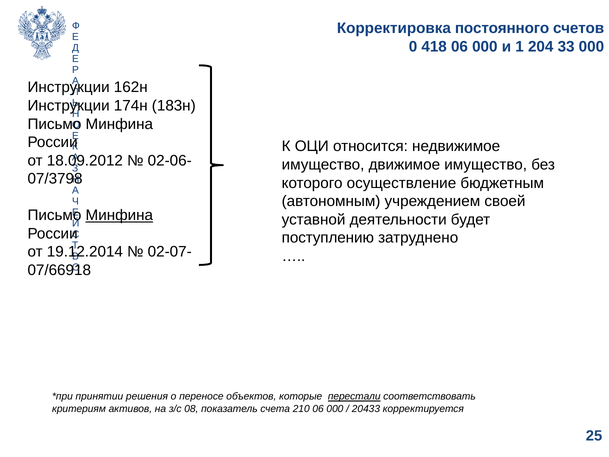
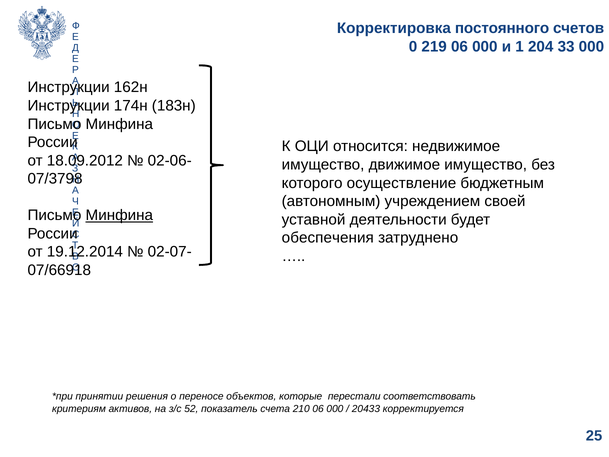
418: 418 -> 219
поступлению: поступлению -> обеспечения
перестали underline: present -> none
08: 08 -> 52
